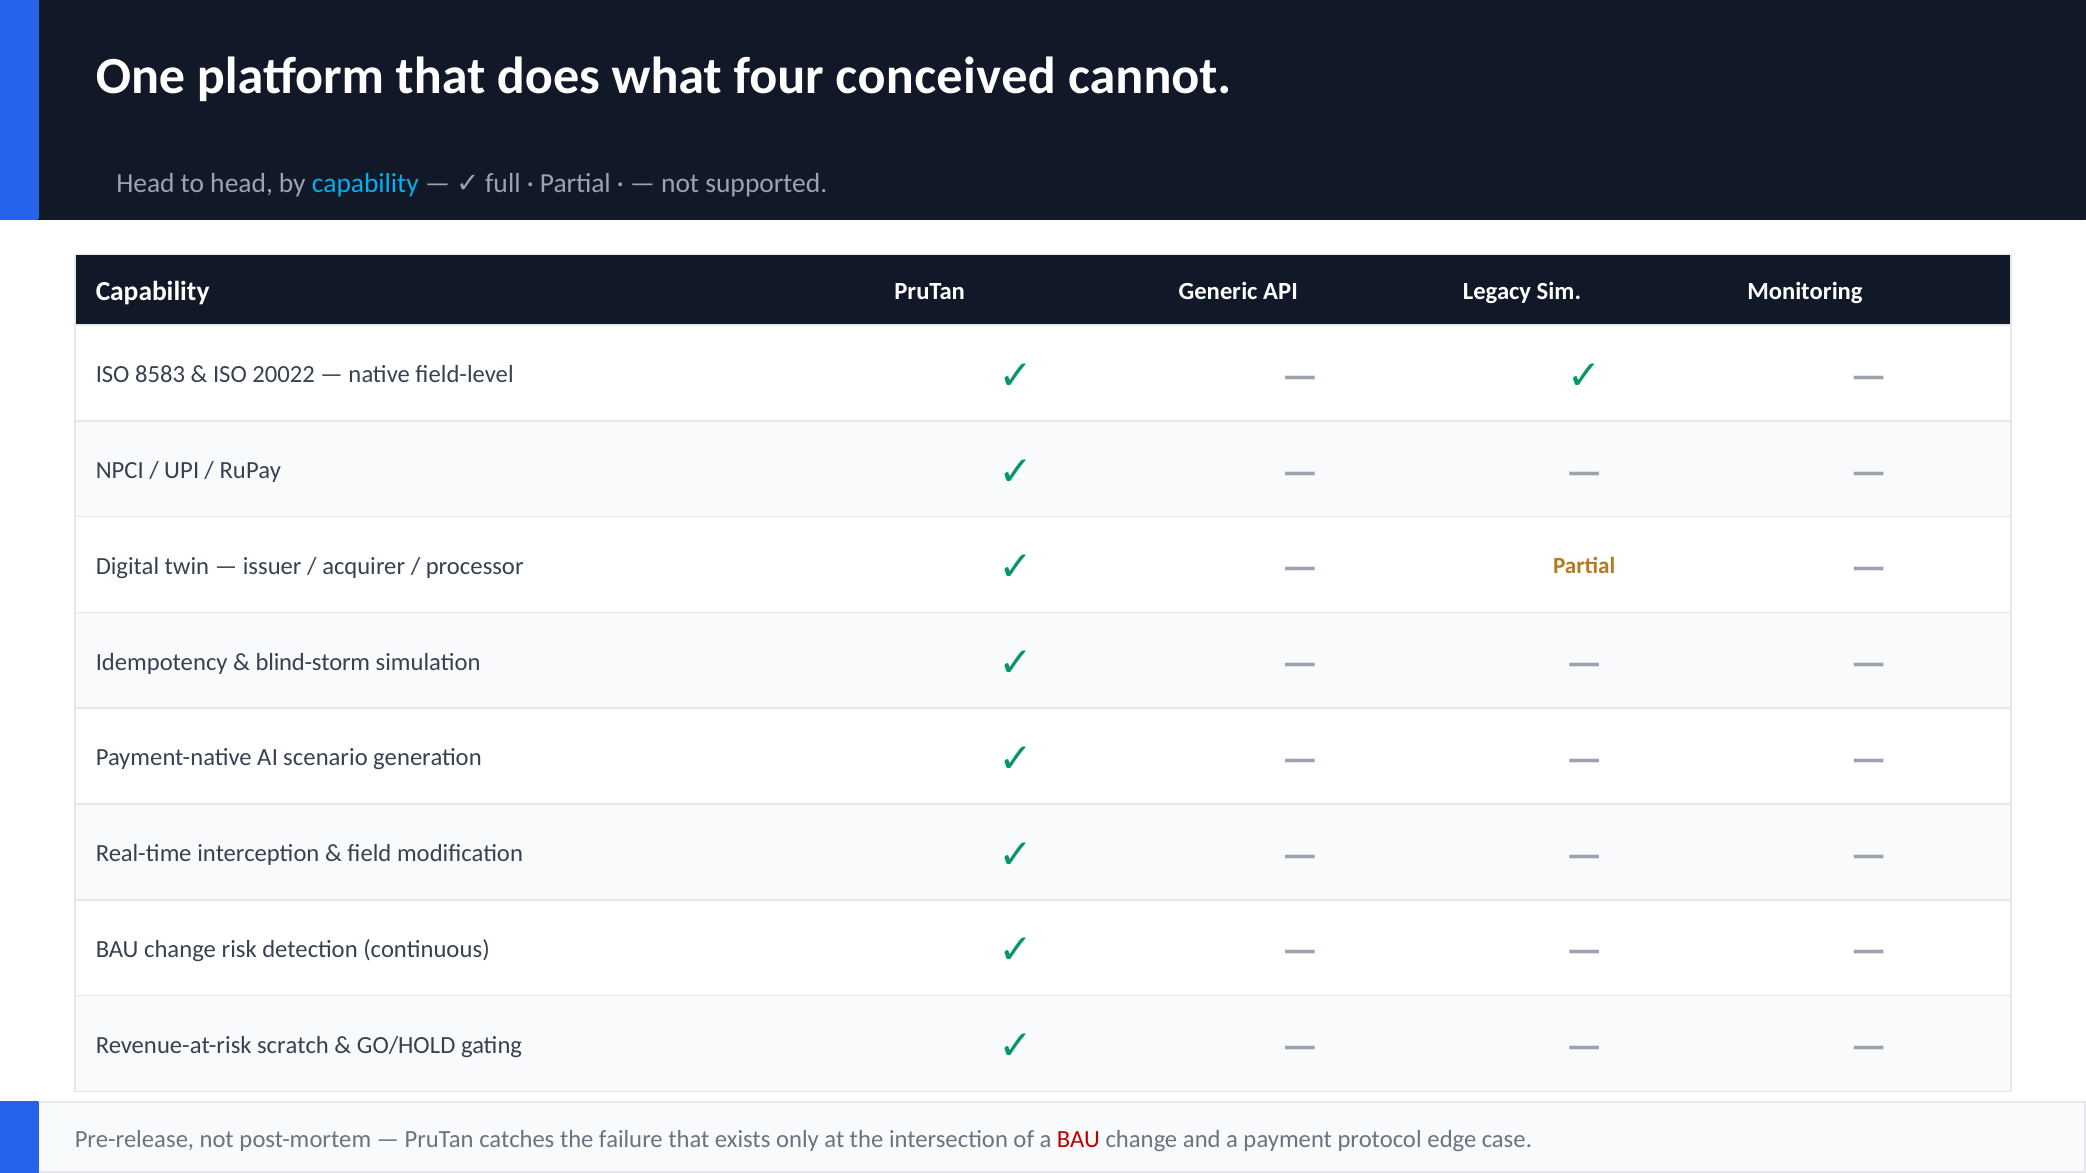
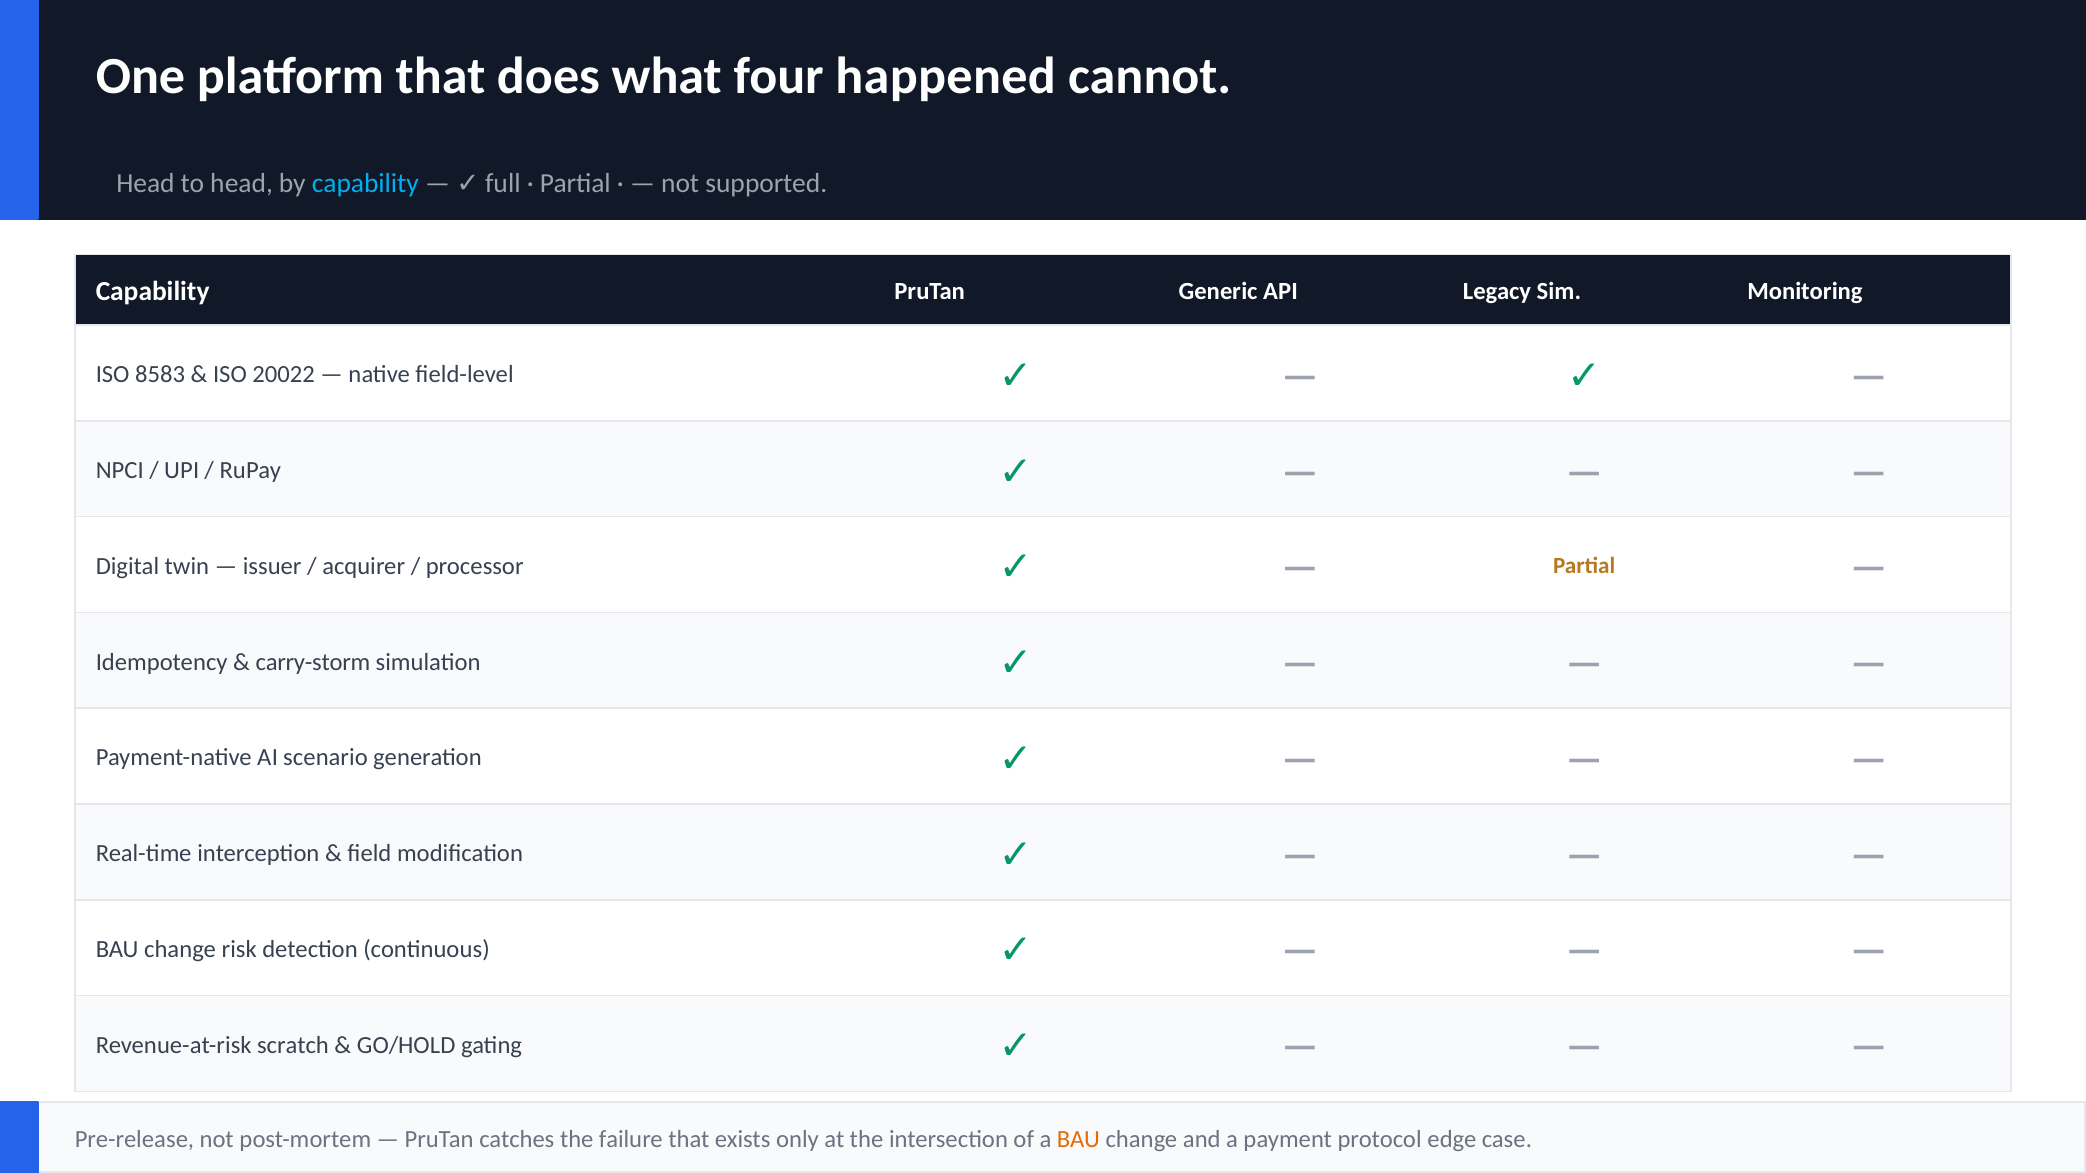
conceived: conceived -> happened
blind-storm: blind-storm -> carry-storm
BAU at (1078, 1140) colour: red -> orange
